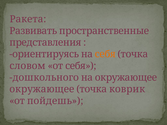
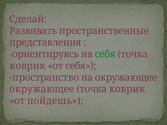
Ракета: Ракета -> Сделай
себя at (105, 54) colour: orange -> green
словом at (28, 66): словом -> коврик
дошкольного: дошкольного -> пространство
